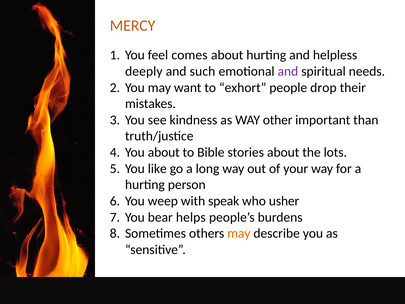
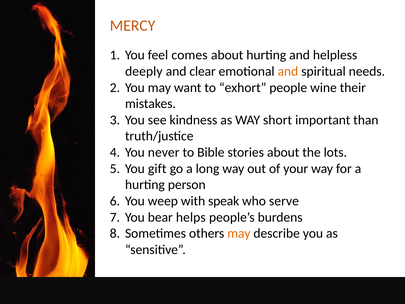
such: such -> clear
and at (288, 71) colour: purple -> orange
drop: drop -> wine
other: other -> short
You about: about -> never
like: like -> gift
usher: usher -> serve
